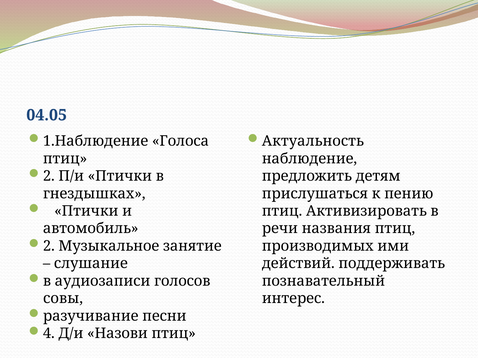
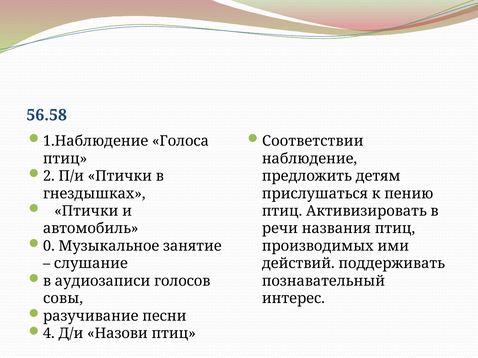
04.05: 04.05 -> 56.58
Актуальность: Актуальность -> Соответствии
2 at (49, 246): 2 -> 0
